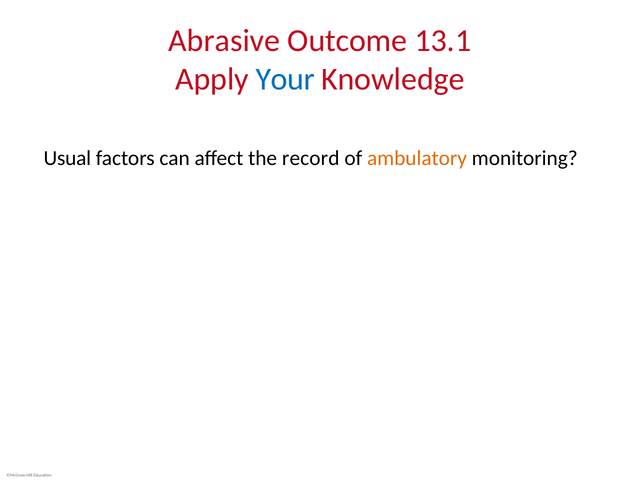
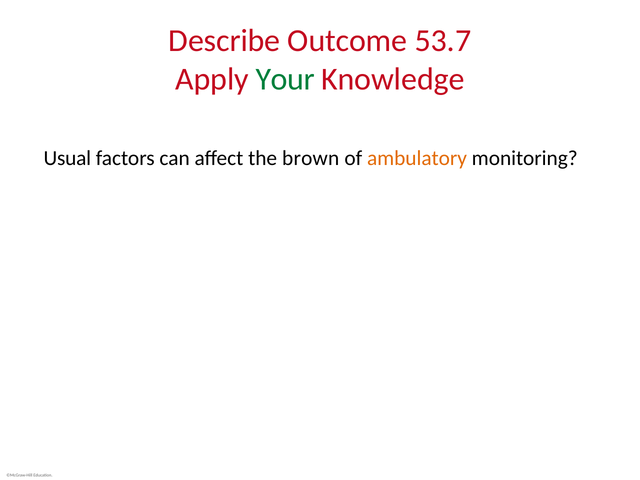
Abrasive: Abrasive -> Describe
13.1: 13.1 -> 53.7
Your colour: blue -> green
record: record -> brown
